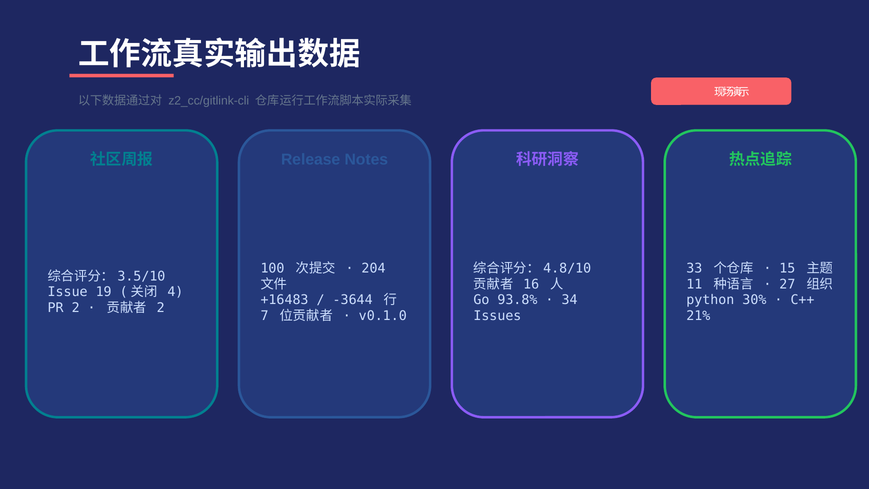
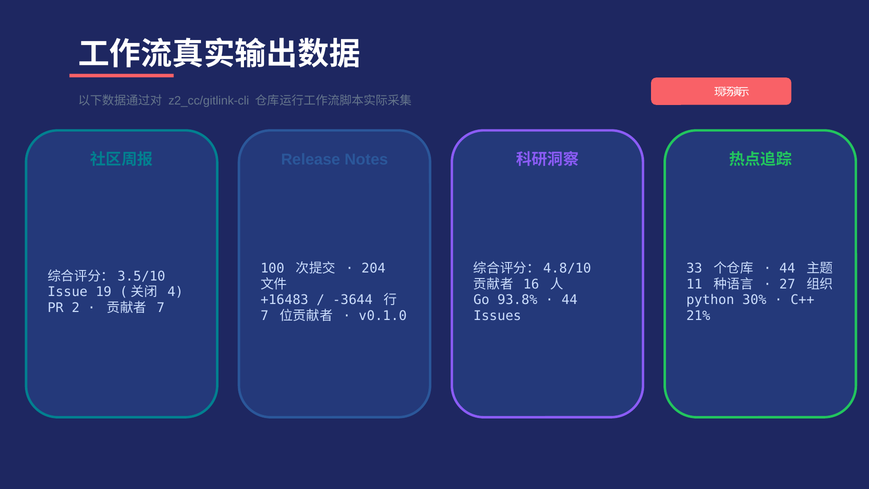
15 at (787, 268): 15 -> 44
34 at (570, 300): 34 -> 44
2 at (161, 308): 2 -> 7
